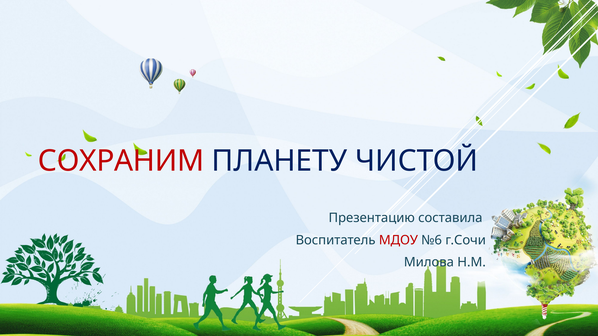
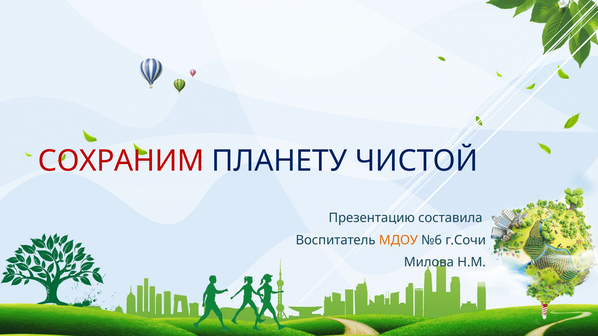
МДОУ colour: red -> orange
